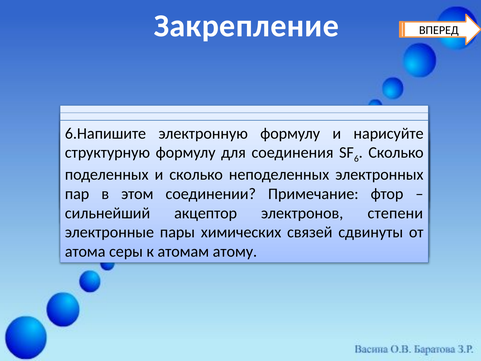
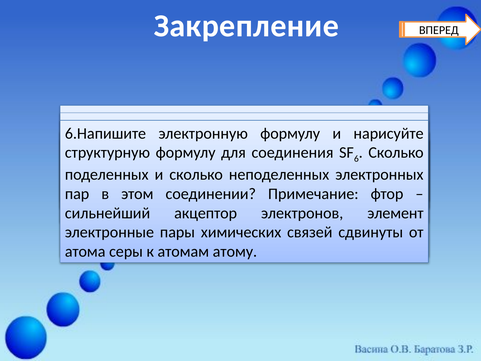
степени: степени -> элемент
